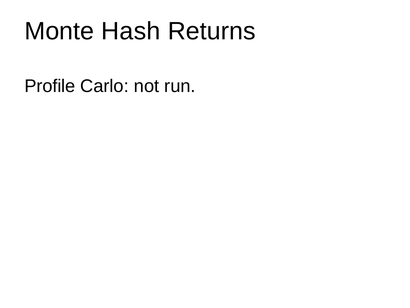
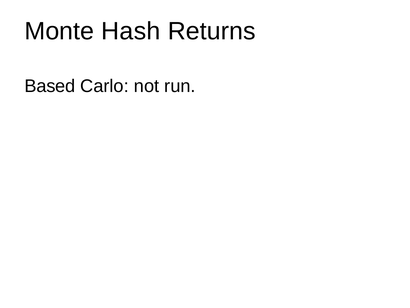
Profile: Profile -> Based
